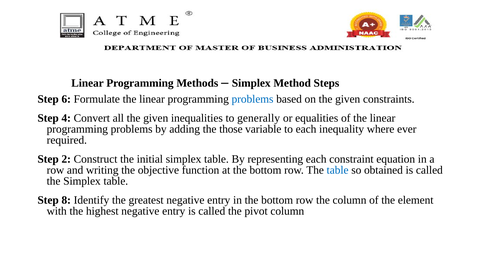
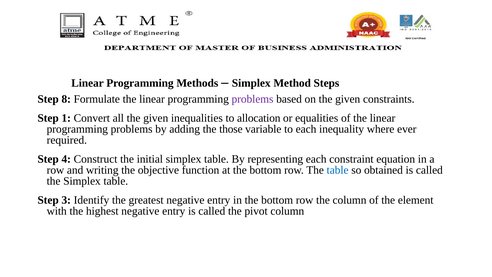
6: 6 -> 8
problems at (253, 99) colour: blue -> purple
4: 4 -> 1
generally: generally -> allocation
2: 2 -> 4
8: 8 -> 3
